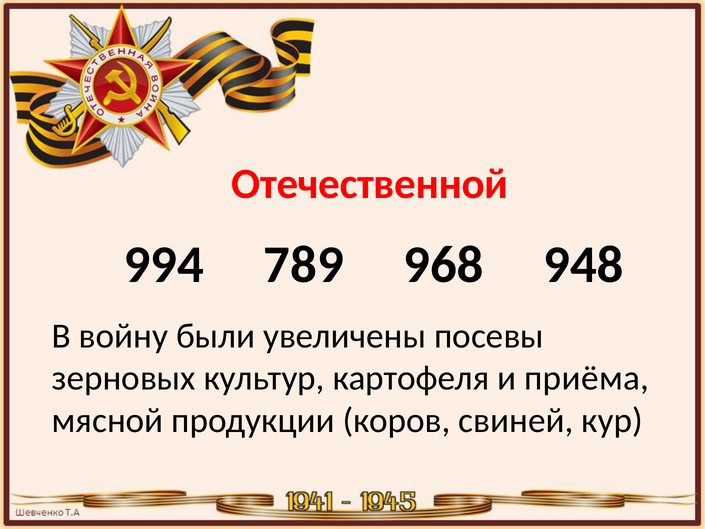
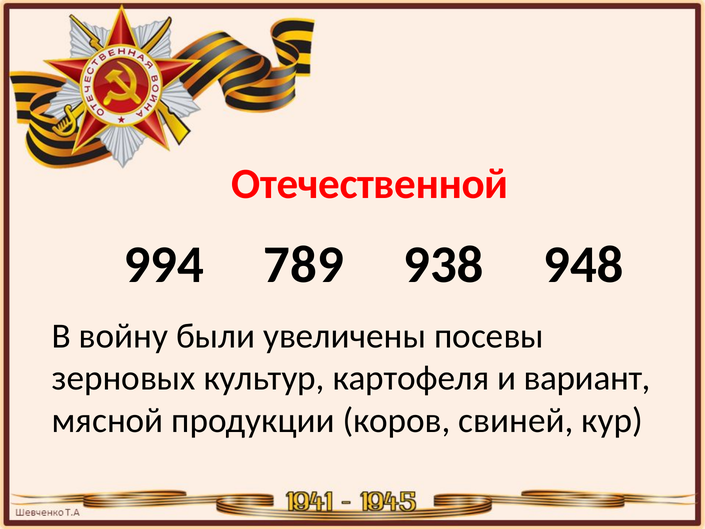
968: 968 -> 938
приёма: приёма -> вариант
